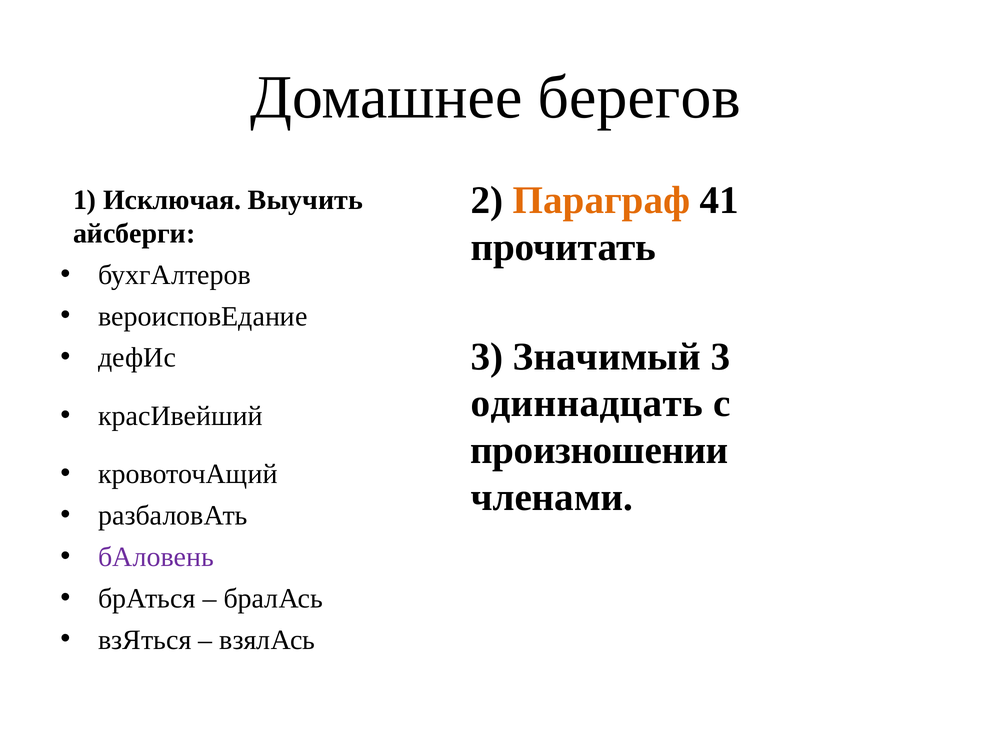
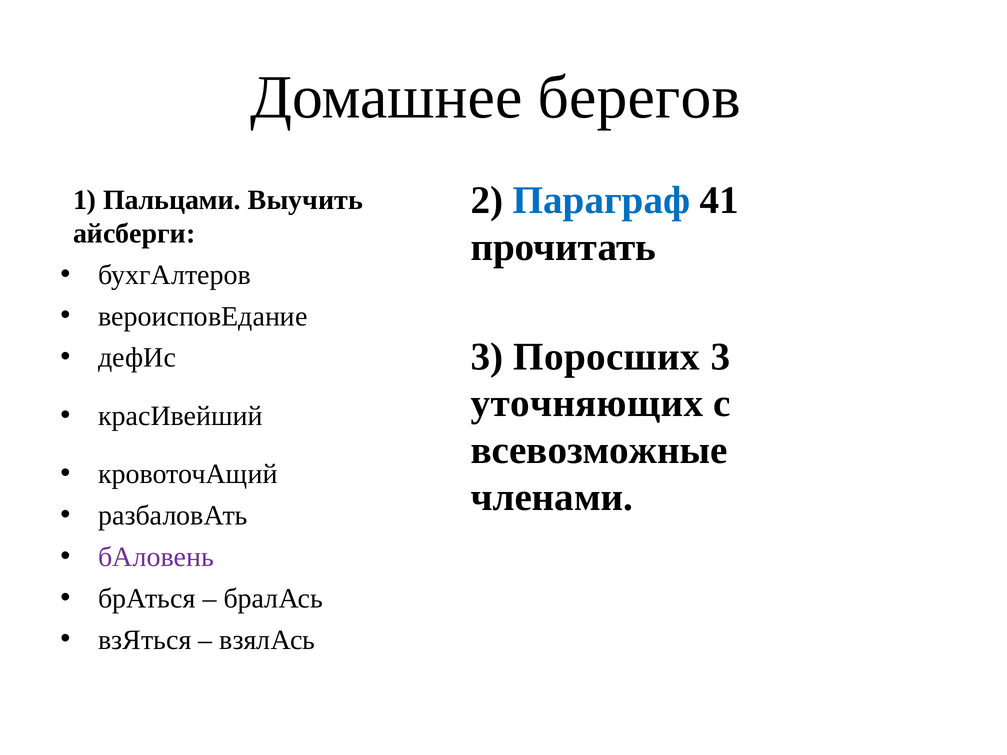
Параграф colour: orange -> blue
Исключая: Исключая -> Пальцами
Значимый: Значимый -> Поросших
одиннадцать: одиннадцать -> уточняющих
произношении: произношении -> всевозможные
